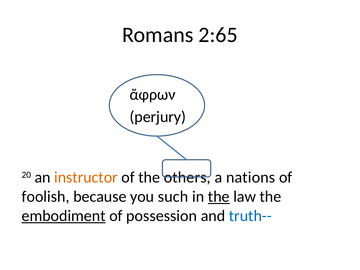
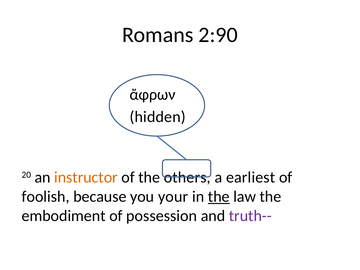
2:65: 2:65 -> 2:90
perjury: perjury -> hidden
nations: nations -> earliest
such: such -> your
embodiment underline: present -> none
truth-- colour: blue -> purple
